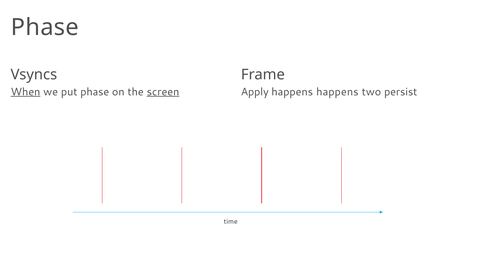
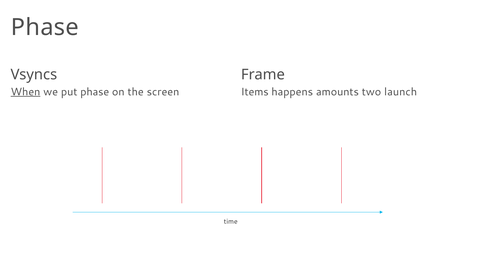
screen underline: present -> none
Apply: Apply -> Items
happens happens: happens -> amounts
persist: persist -> launch
